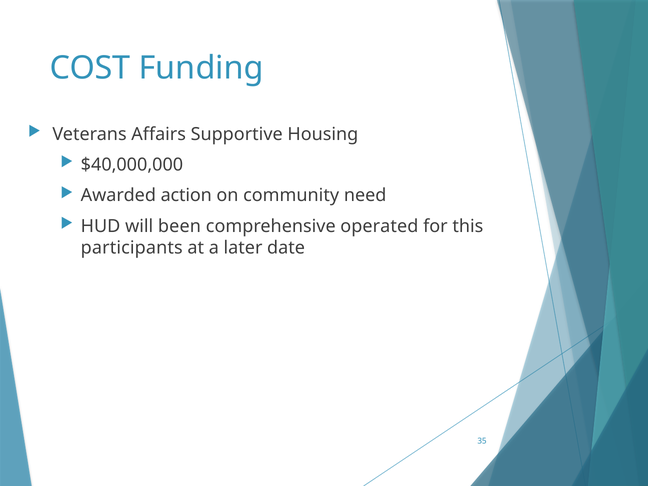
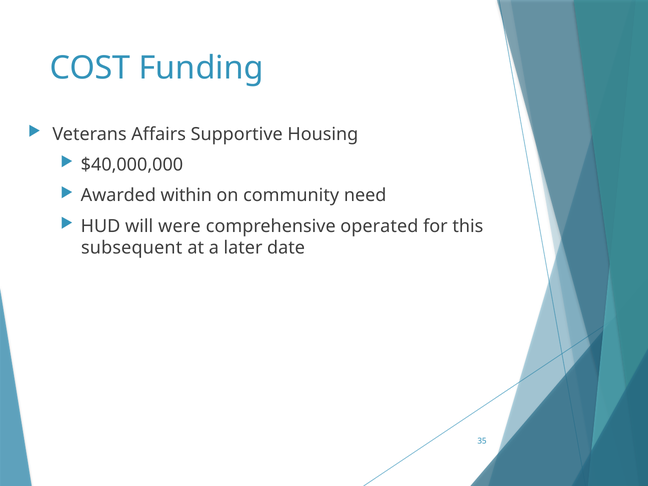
action: action -> within
been: been -> were
participants: participants -> subsequent
